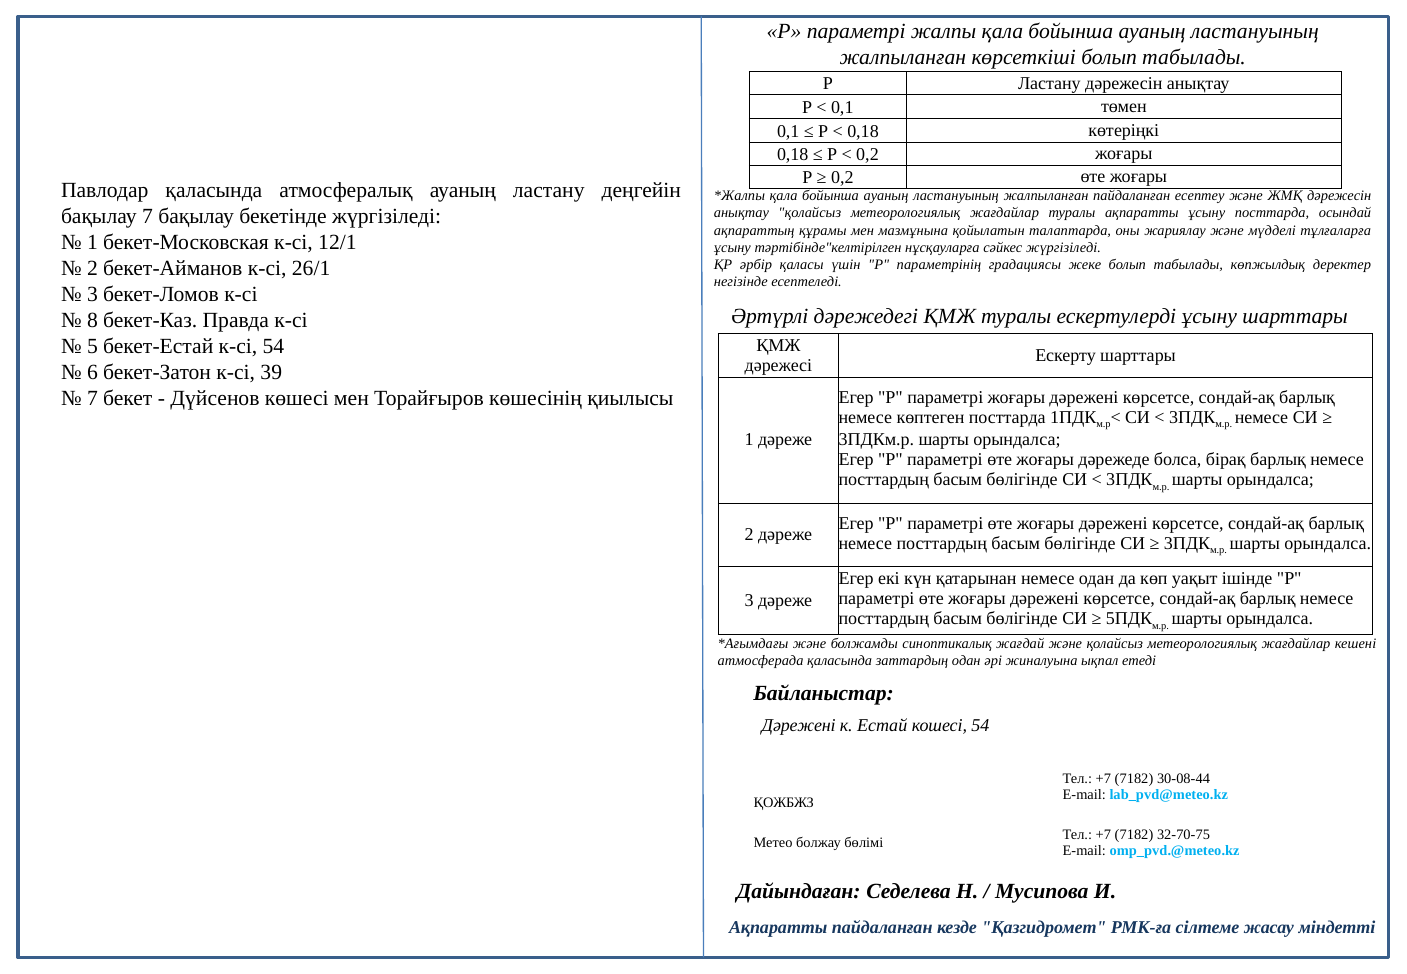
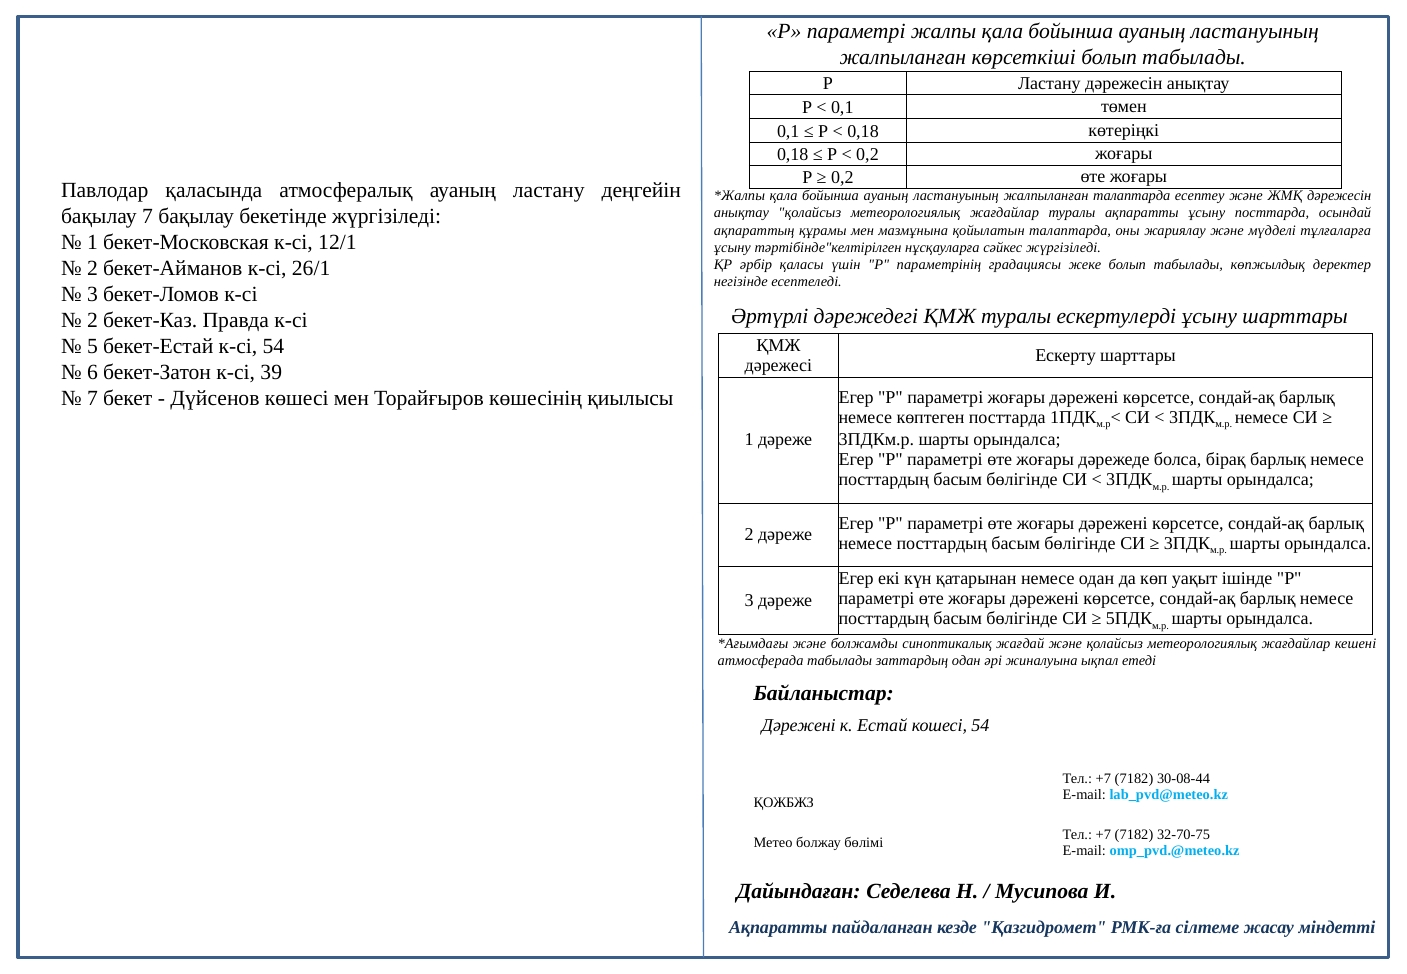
жалпыланған пайдаланған: пайдаланған -> талаптарда
8 at (92, 321): 8 -> 2
атмосферада қаласында: қаласында -> табылады
